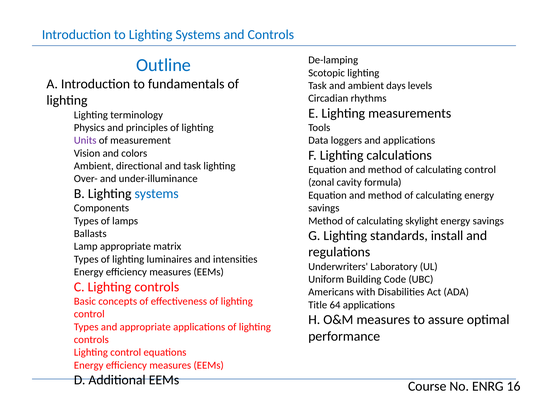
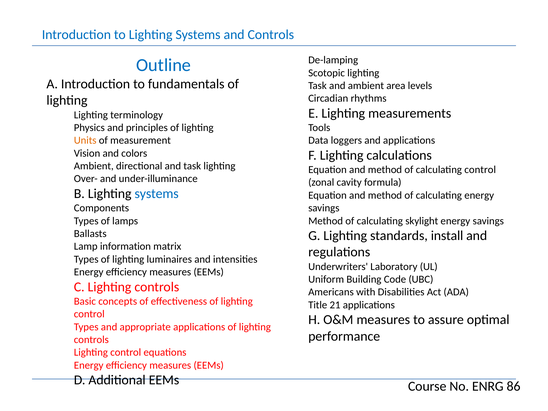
days: days -> area
Units colour: purple -> orange
Lamp appropriate: appropriate -> information
64: 64 -> 21
16: 16 -> 86
